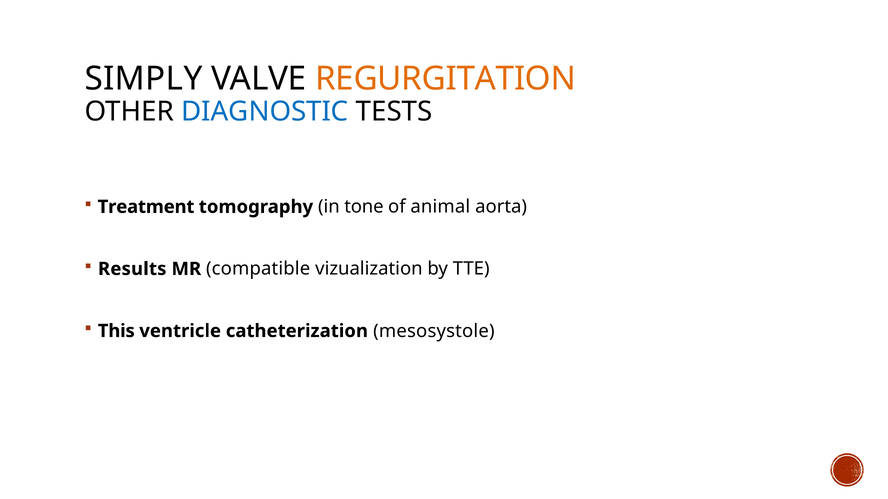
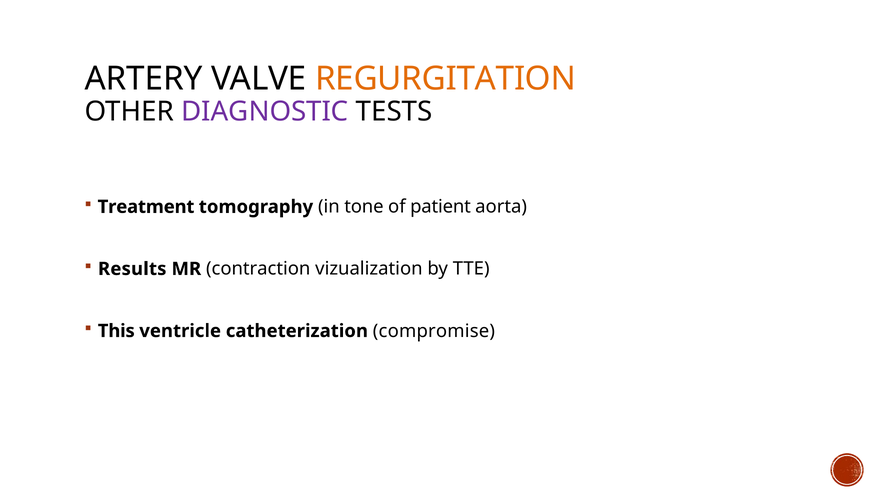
SIMPLY: SIMPLY -> ARTERY
DIAGNOSTIC colour: blue -> purple
animal: animal -> patient
compatible: compatible -> contraction
mesosystole: mesosystole -> compromise
